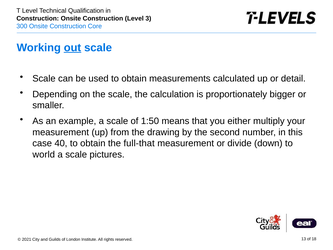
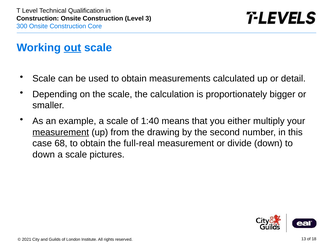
1:50: 1:50 -> 1:40
measurement at (61, 132) underline: none -> present
40: 40 -> 68
full-that: full-that -> full-real
world at (44, 154): world -> down
